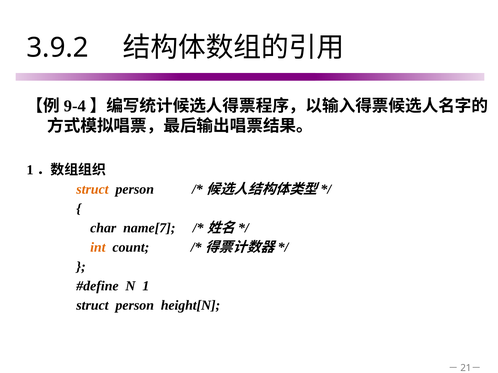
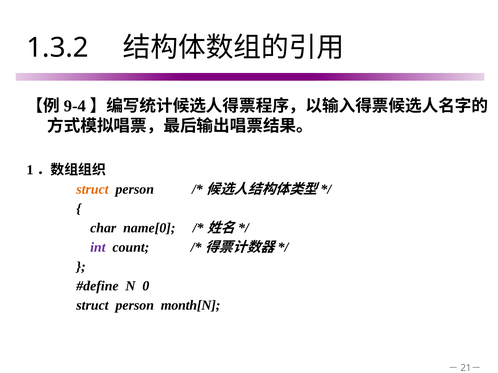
3.9.2: 3.9.2 -> 1.3.2
name[7: name[7 -> name[0
int colour: orange -> purple
1: 1 -> 0
height[N: height[N -> month[N
